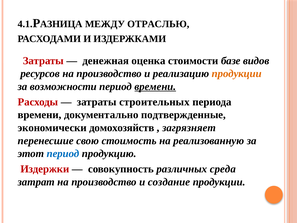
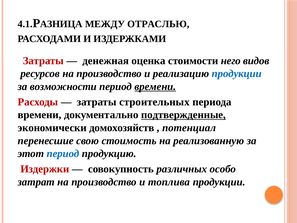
базе: базе -> него
продукции at (237, 74) colour: orange -> blue
подтвержденные underline: none -> present
загрязняет: загрязняет -> потенциал
среда: среда -> особо
создание: создание -> топлива
